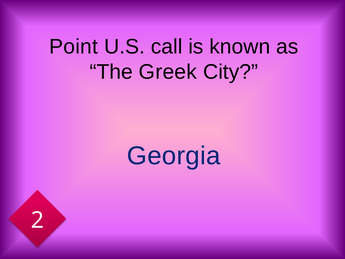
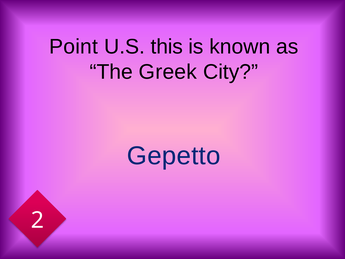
call: call -> this
Georgia: Georgia -> Gepetto
